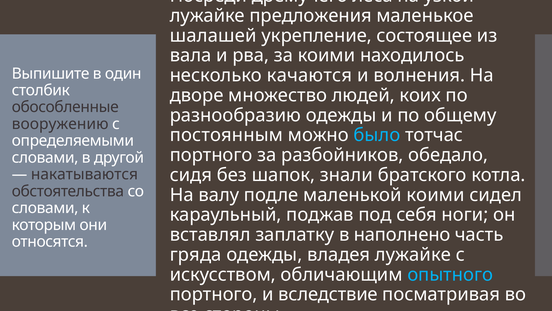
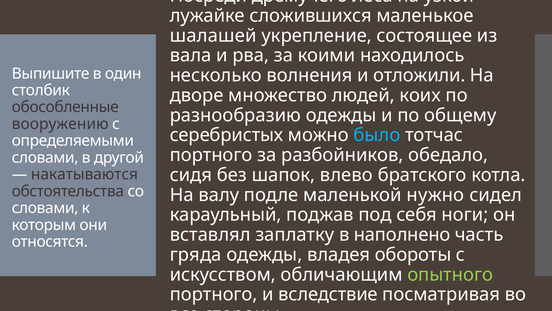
предложения: предложения -> сложившихся
качаются: качаются -> волнения
волнения: волнения -> отложили
постоянным: постоянным -> серебристых
знали: знали -> влево
маленькой коими: коими -> нужно
владея лужайке: лужайке -> обороты
опытного colour: light blue -> light green
